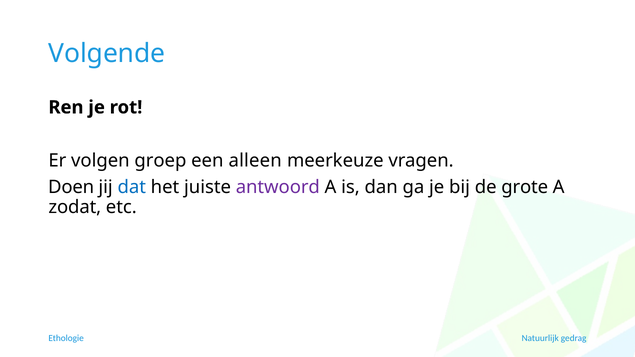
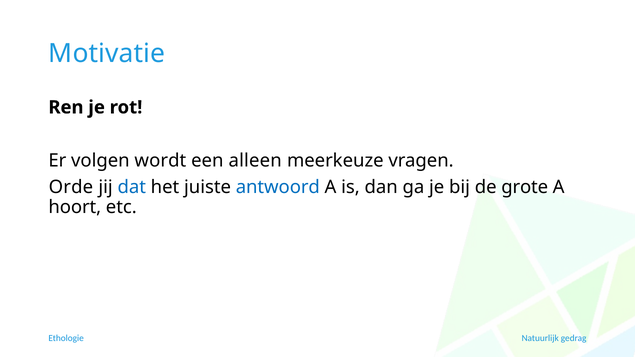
Volgende: Volgende -> Motivatie
groep: groep -> wordt
Doen: Doen -> Orde
antwoord colour: purple -> blue
zodat: zodat -> hoort
